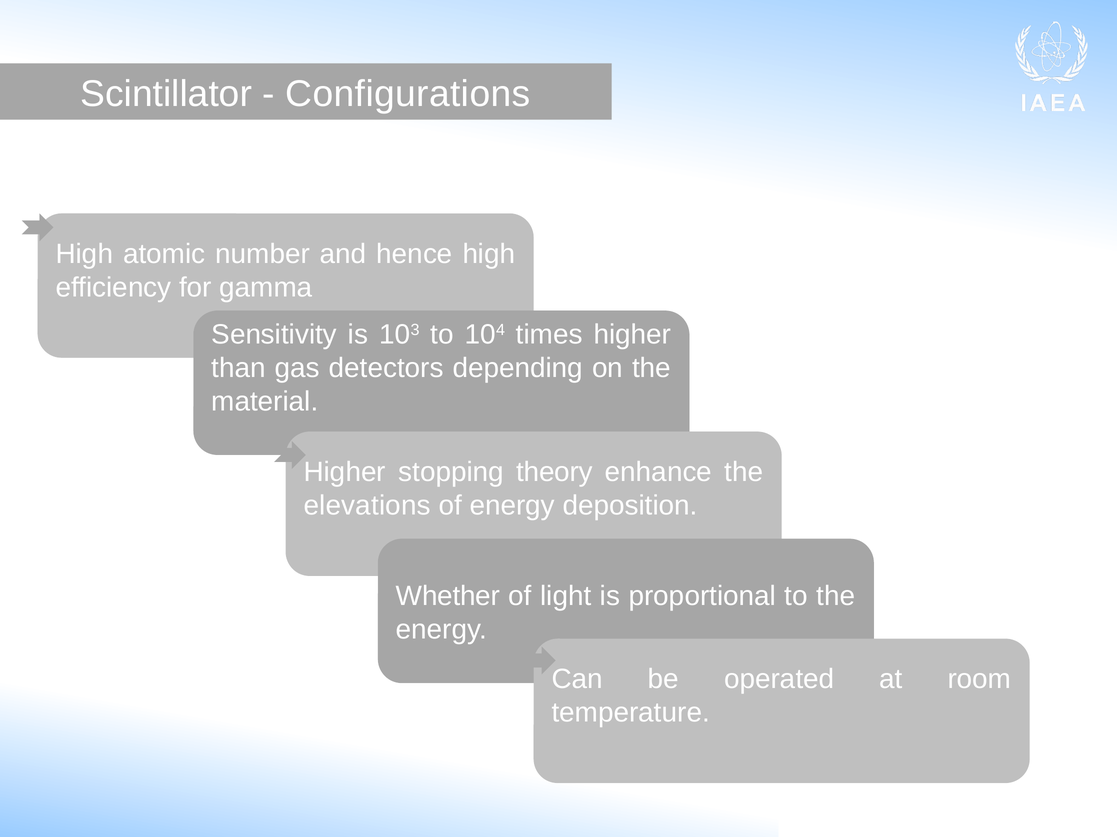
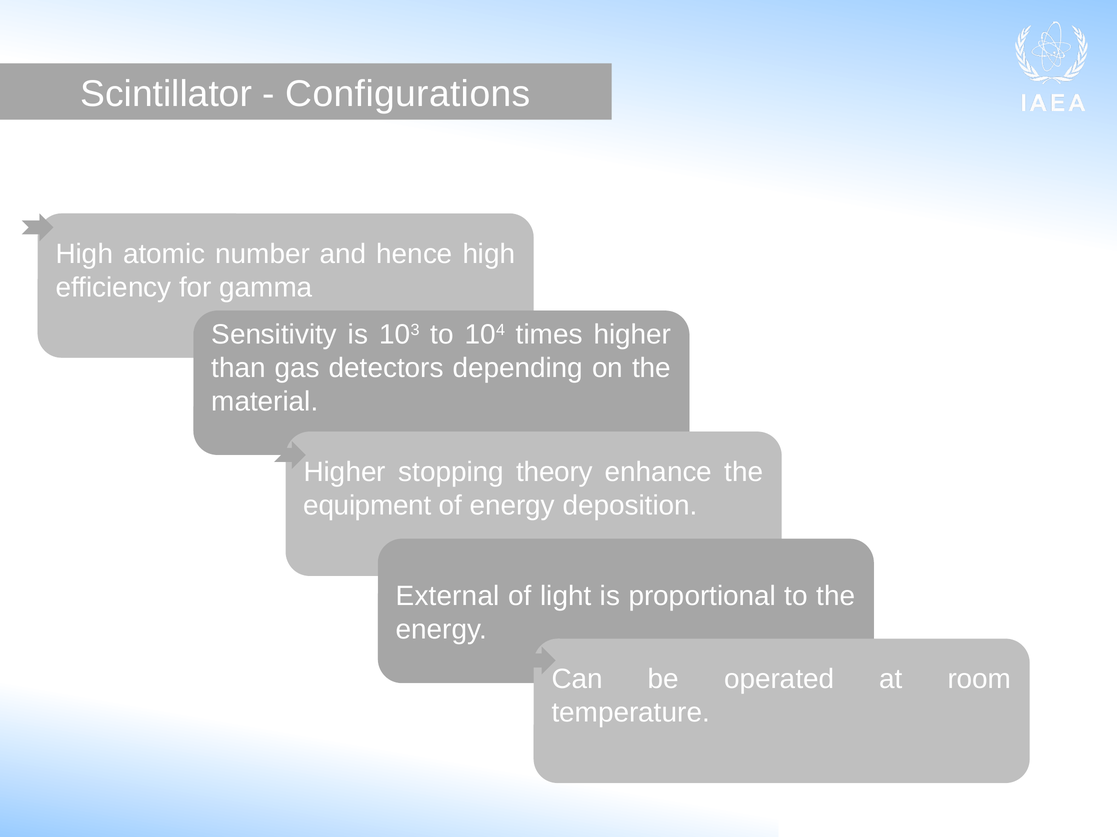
elevations: elevations -> equipment
Whether: Whether -> External
